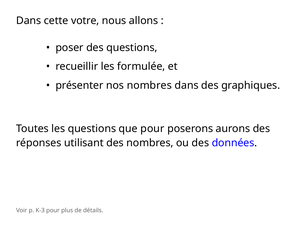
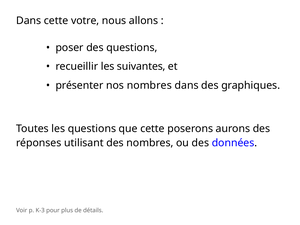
formulée: formulée -> suivantes
que pour: pour -> cette
